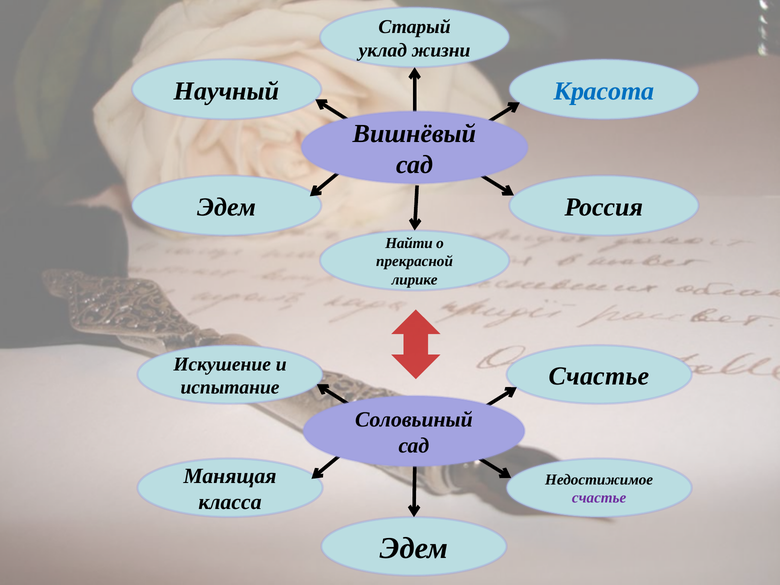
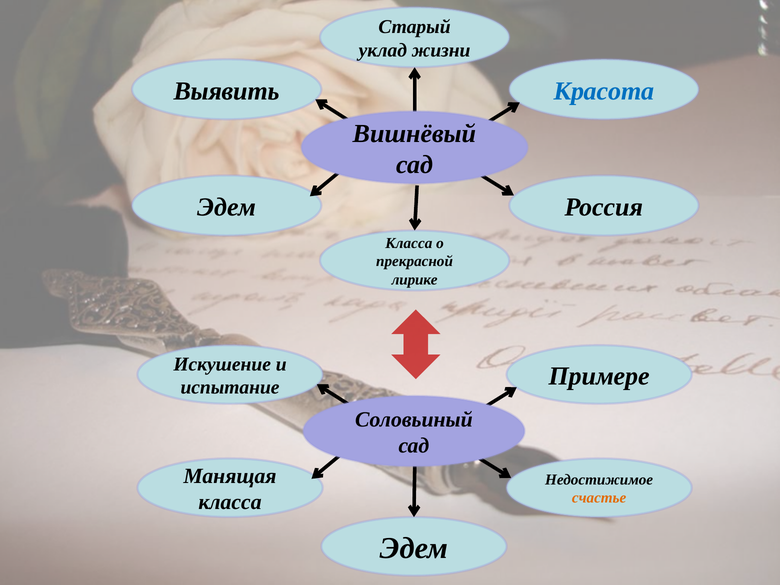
Научный: Научный -> Выявить
Найти at (409, 243): Найти -> Класса
Счастье at (599, 376): Счастье -> Примере
счастье at (599, 498) colour: purple -> orange
